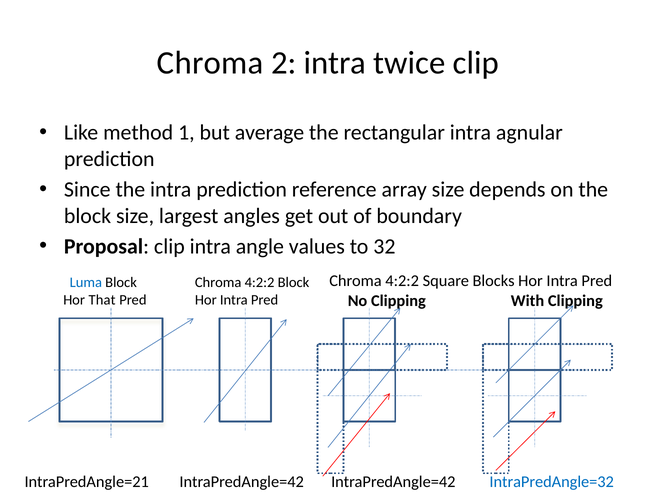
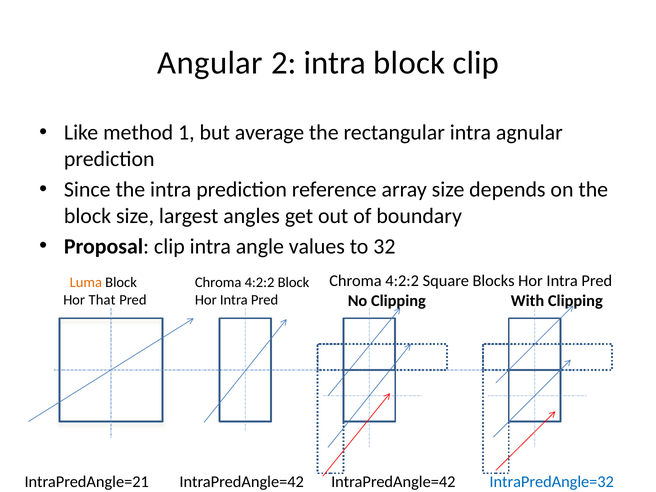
Chroma at (210, 63): Chroma -> Angular
intra twice: twice -> block
Luma colour: blue -> orange
